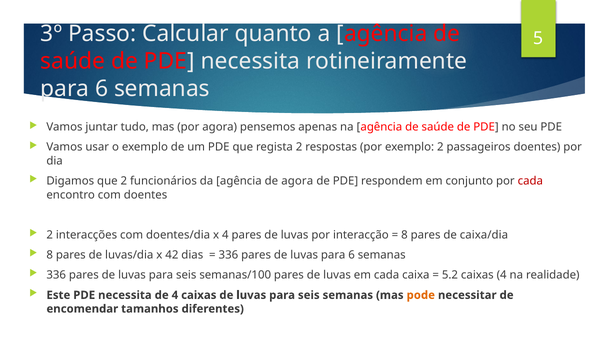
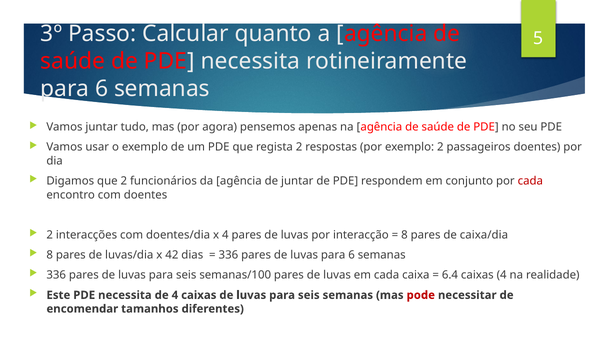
de agora: agora -> juntar
5.2: 5.2 -> 6.4
pode colour: orange -> red
